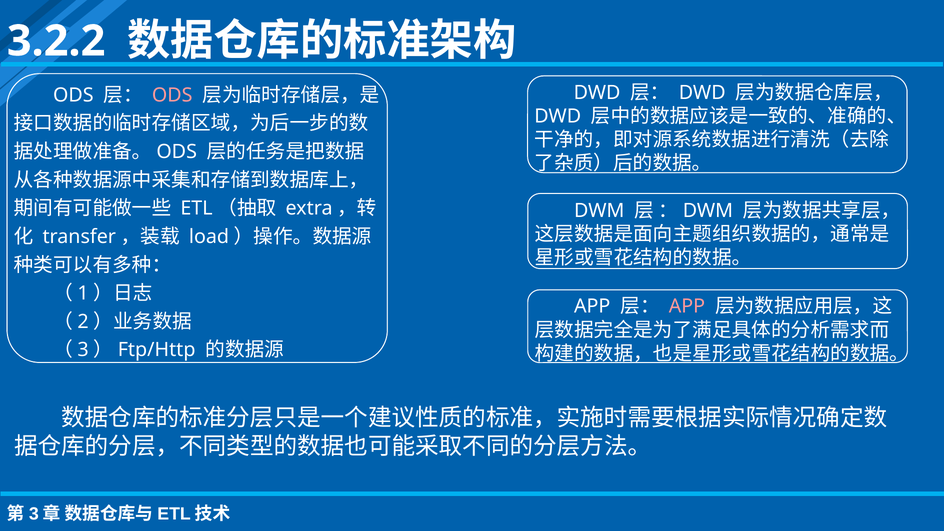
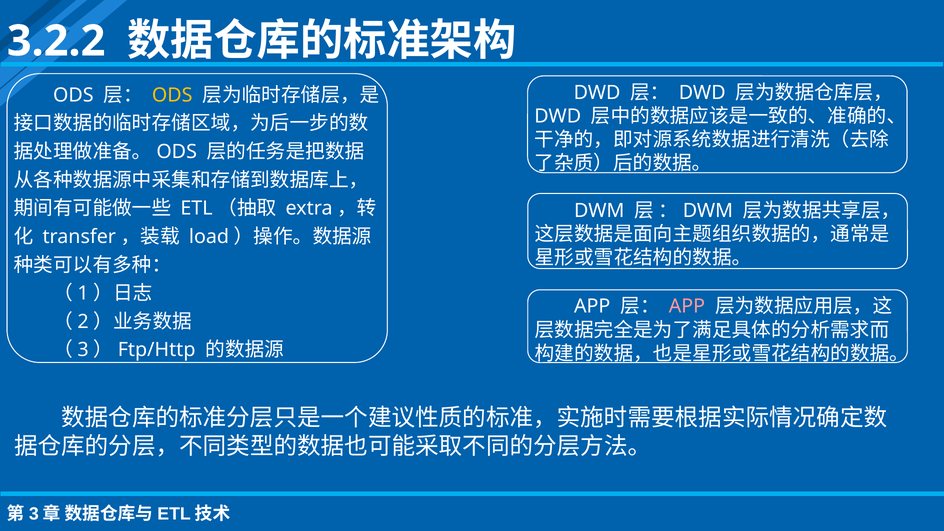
ODS at (172, 95) colour: pink -> yellow
